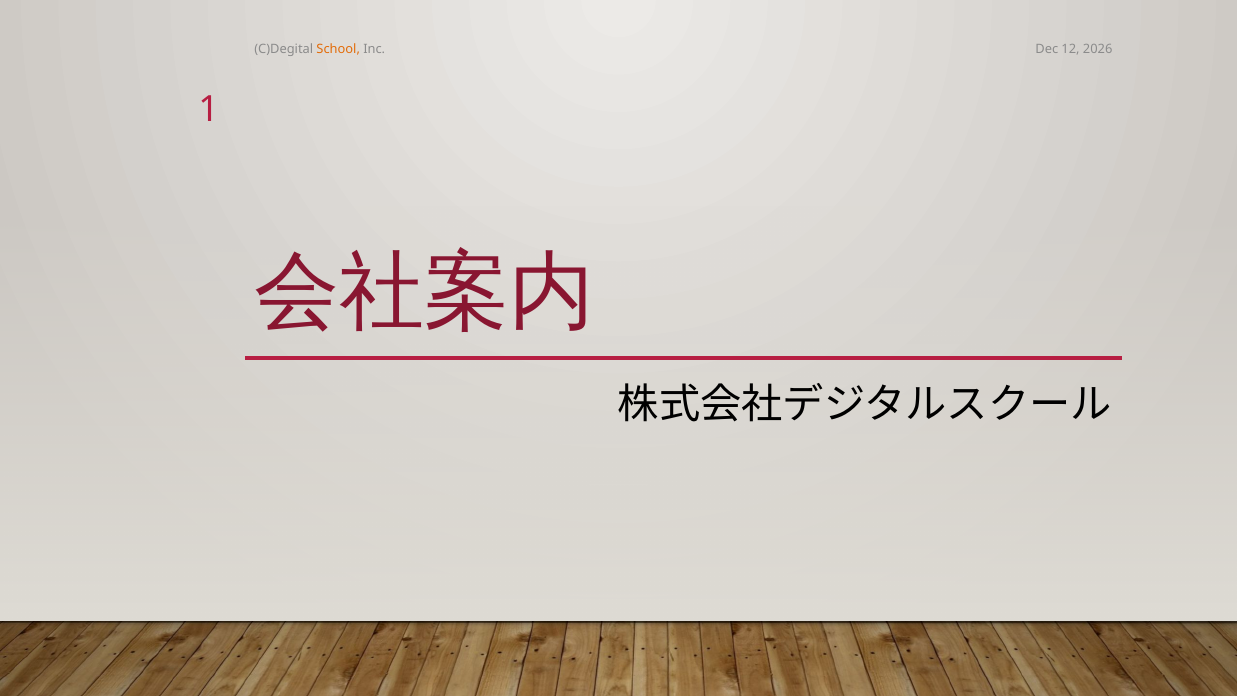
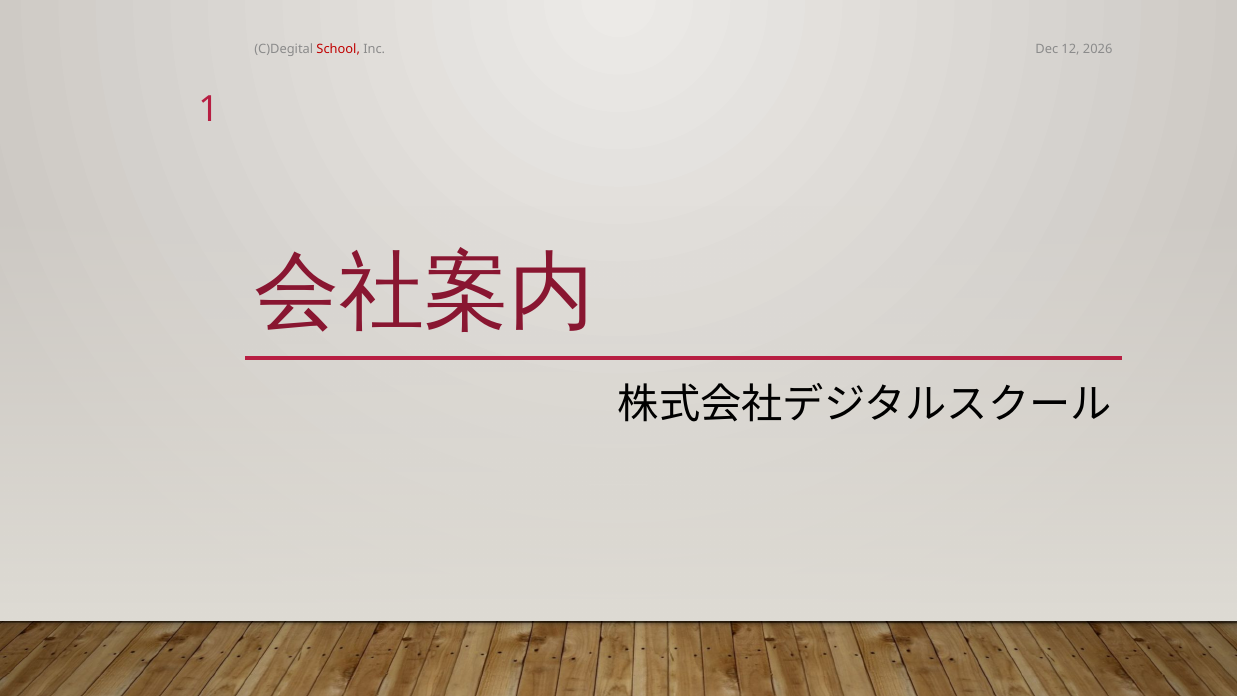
School colour: orange -> red
